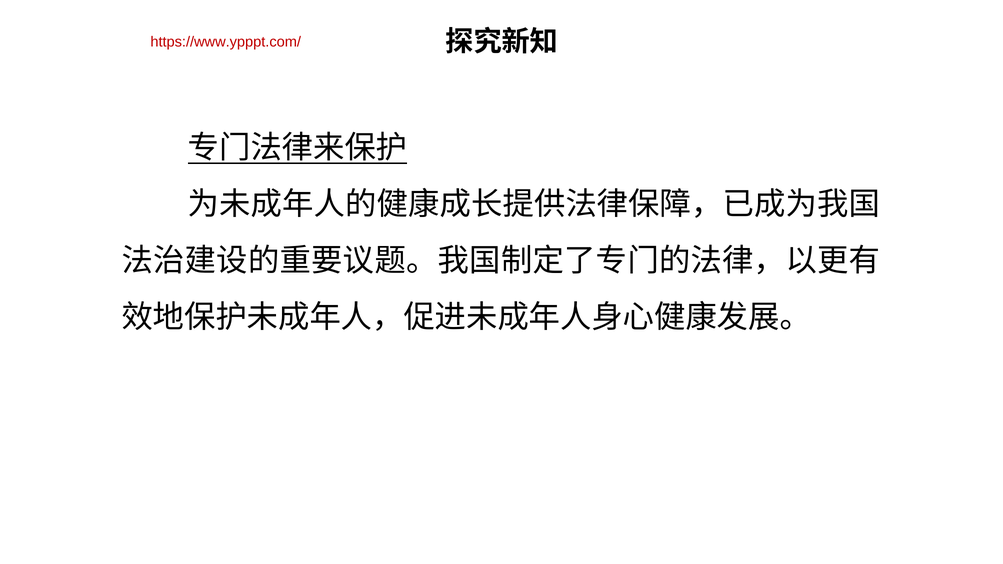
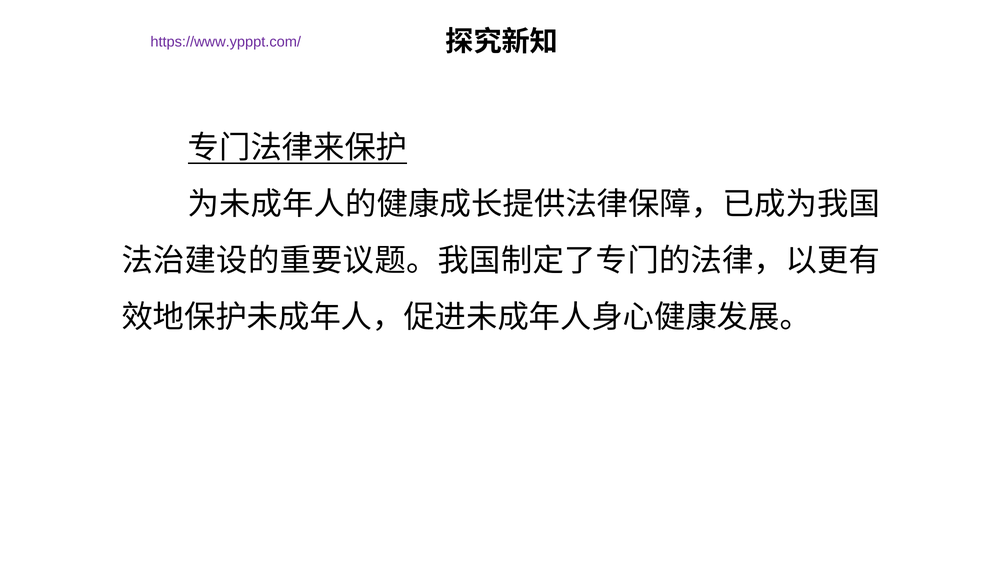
https://www.ypppt.com/ colour: red -> purple
